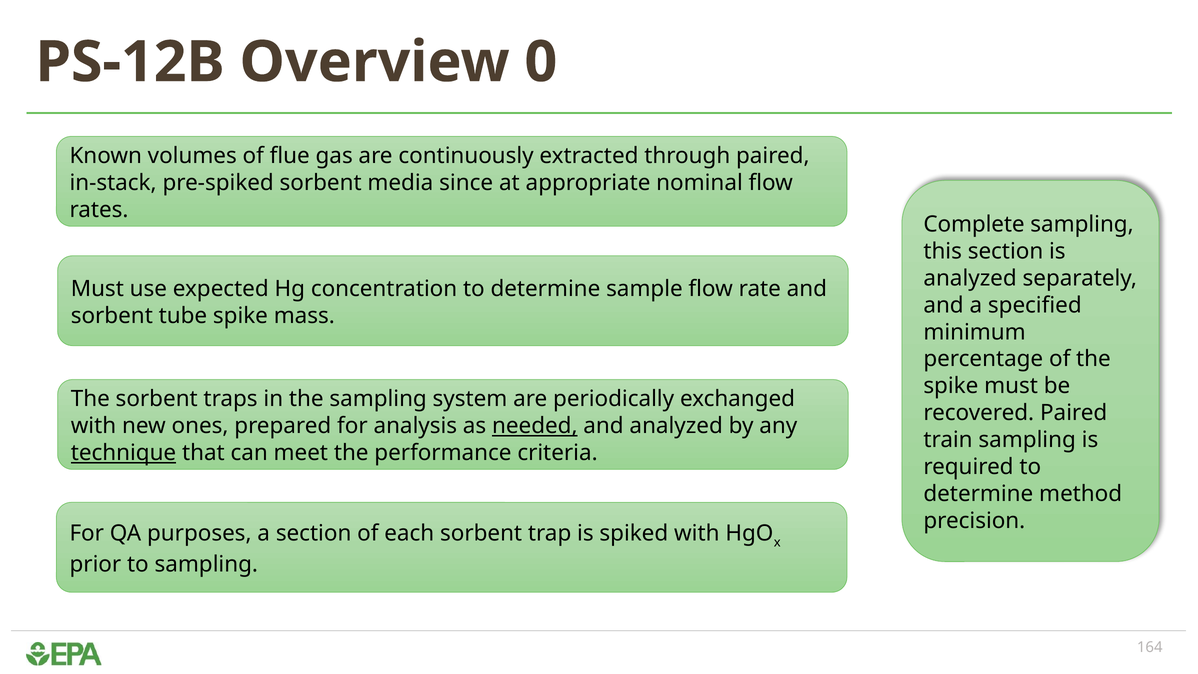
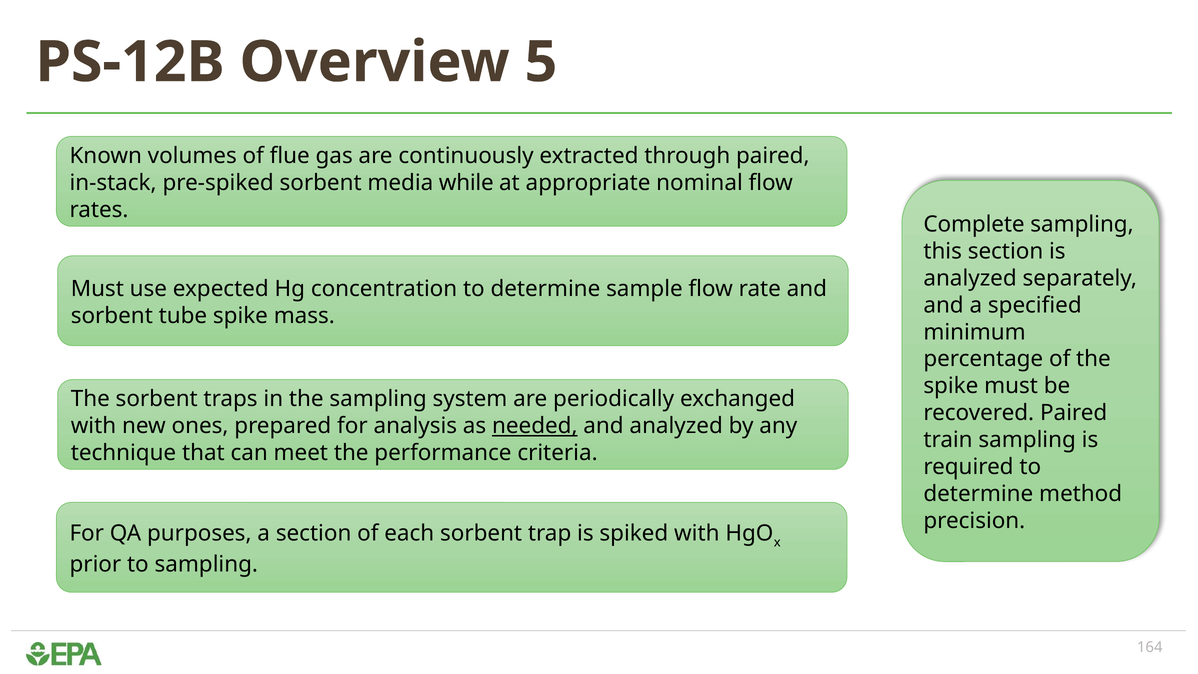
0: 0 -> 5
since: since -> while
technique underline: present -> none
